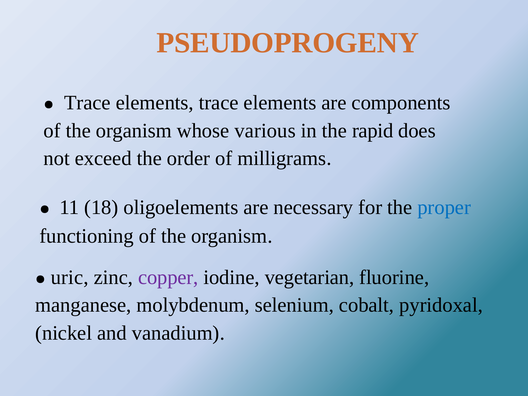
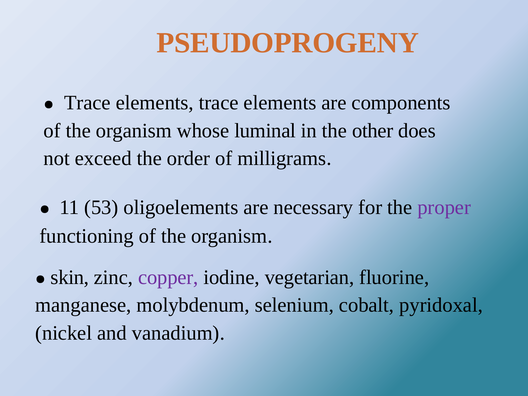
various: various -> luminal
rapid: rapid -> other
18: 18 -> 53
proper colour: blue -> purple
uric: uric -> skin
